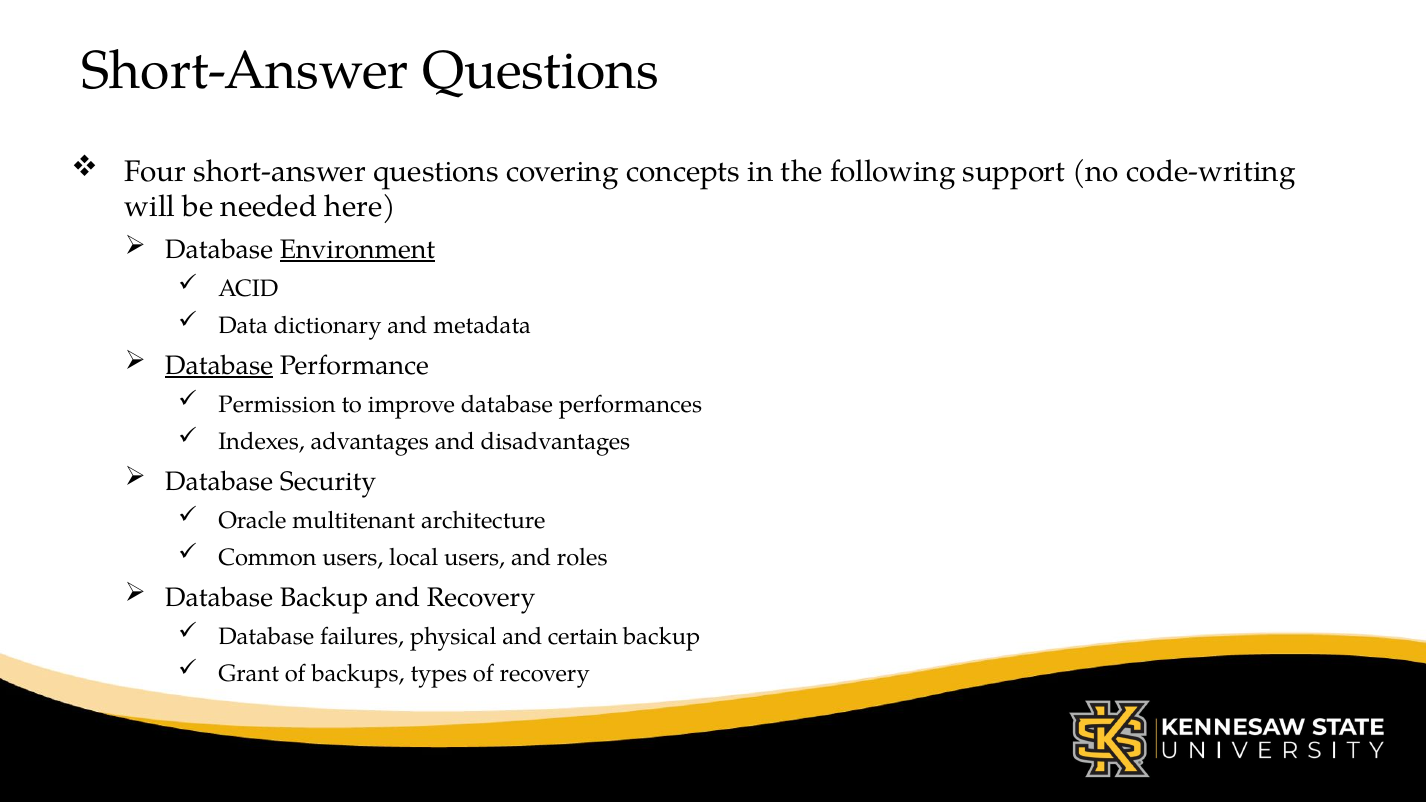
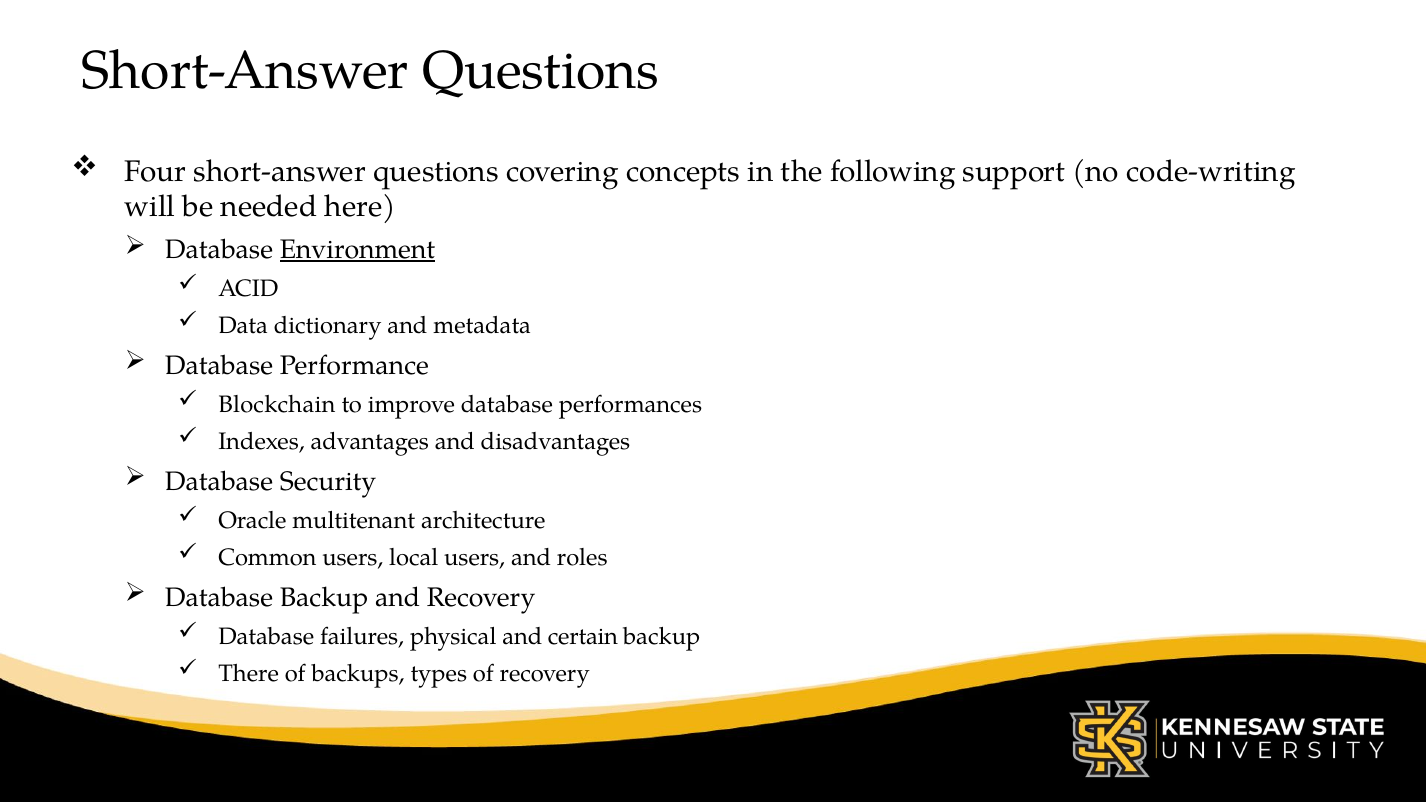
Database at (219, 366) underline: present -> none
Permission: Permission -> Blockchain
Grant: Grant -> There
